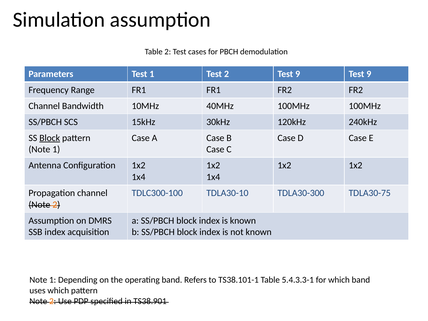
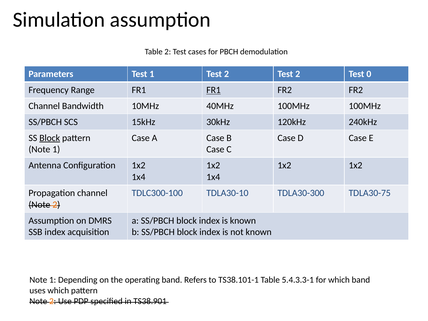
2 Test 9: 9 -> 2
9 at (369, 74): 9 -> 0
FR1 at (214, 90) underline: none -> present
